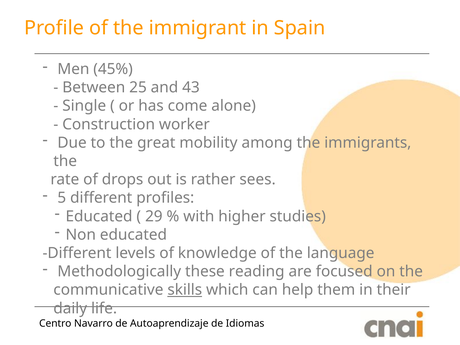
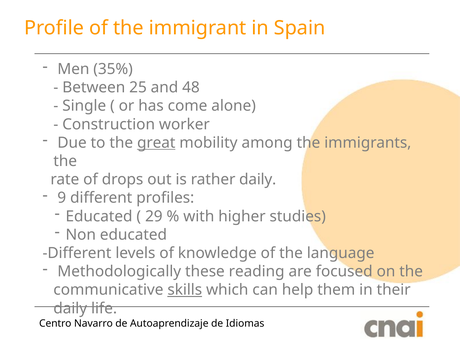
45%: 45% -> 35%
43: 43 -> 48
great underline: none -> present
rather sees: sees -> daily
5: 5 -> 9
